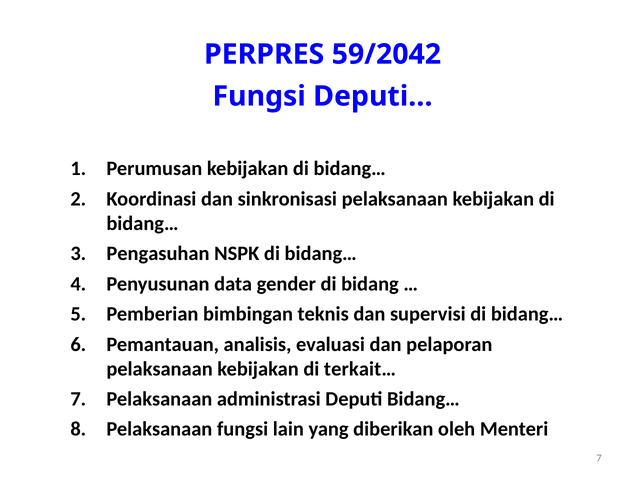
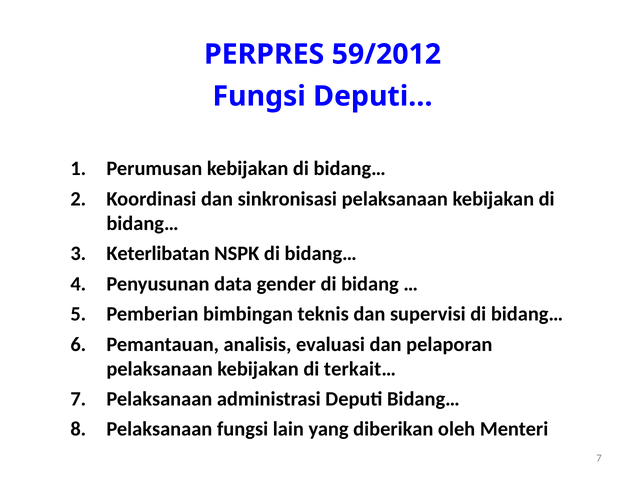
59/2042: 59/2042 -> 59/2012
Pengasuhan: Pengasuhan -> Keterlibatan
